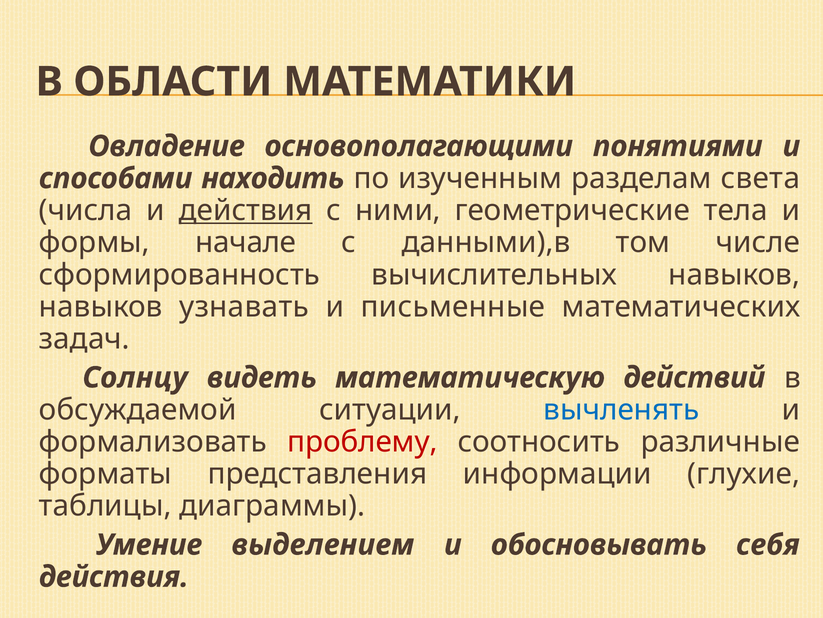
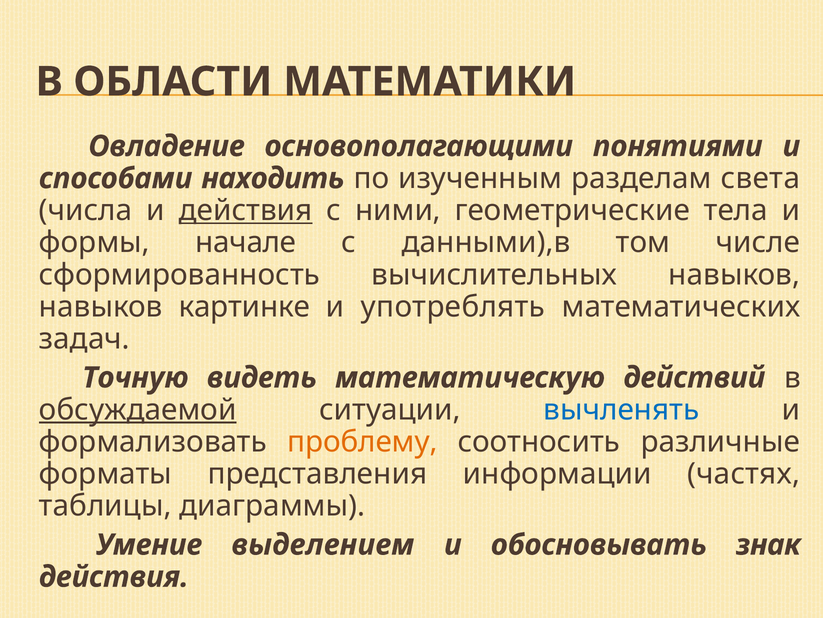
узнавать: узнавать -> картинке
письменные: письменные -> употреблять
Солнцу: Солнцу -> Точную
обсуждаемой underline: none -> present
проблему colour: red -> orange
глухие: глухие -> частях
себя: себя -> знак
